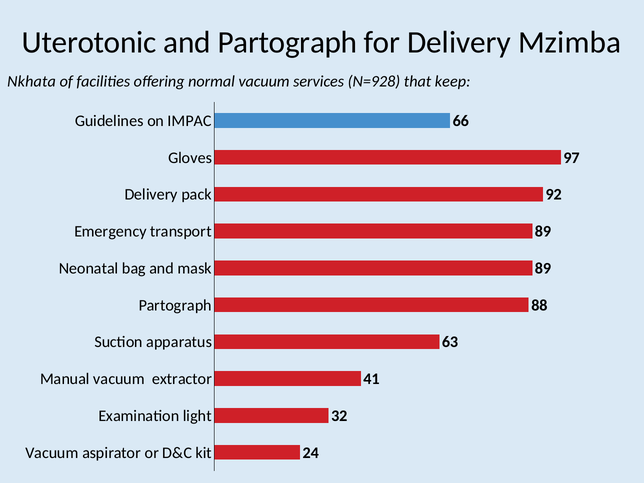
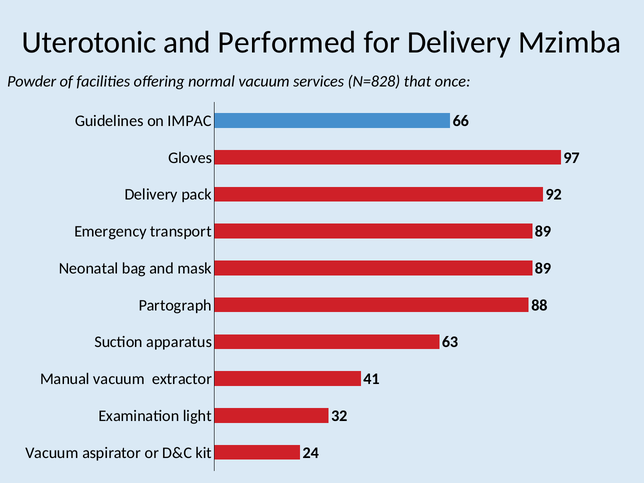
and Partograph: Partograph -> Performed
Nkhata: Nkhata -> Powder
N=928: N=928 -> N=828
keep: keep -> once
